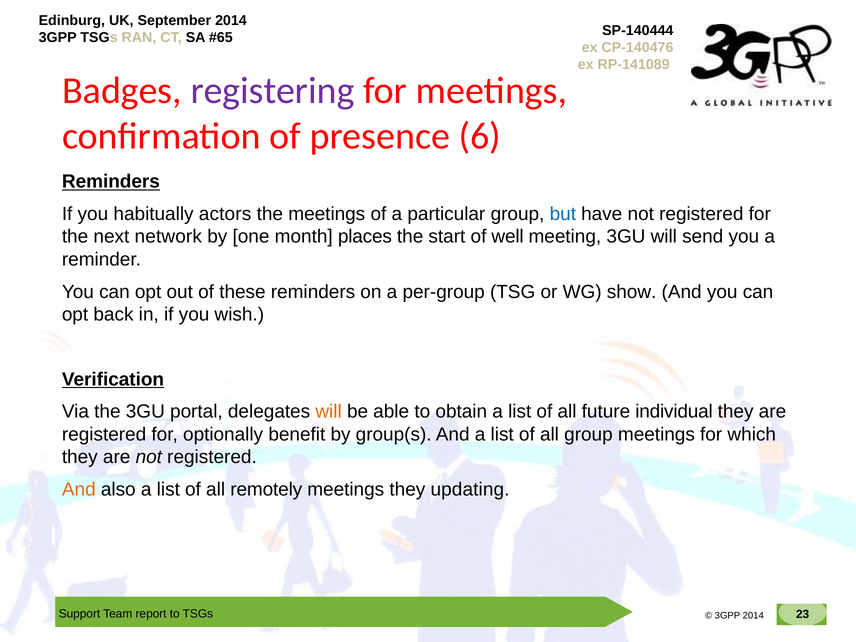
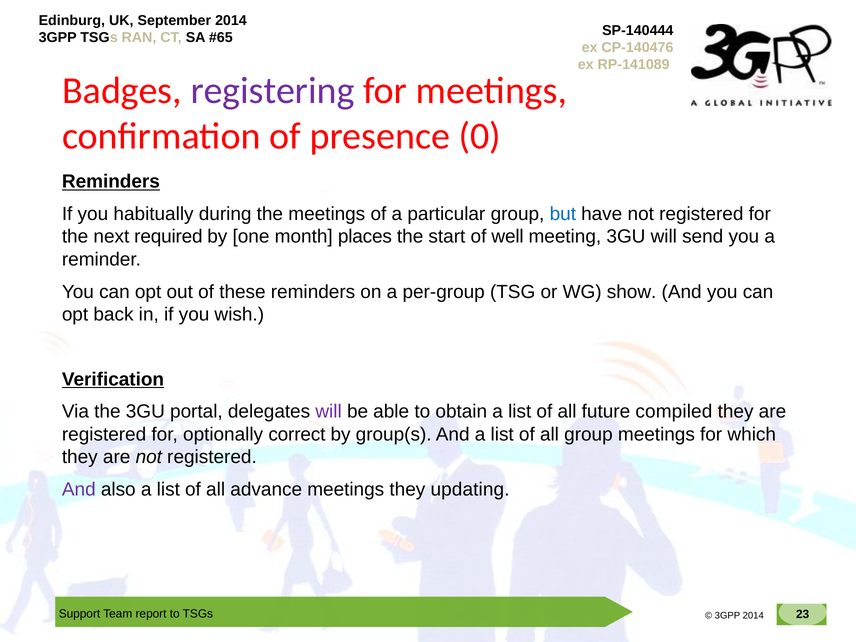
6: 6 -> 0
actors: actors -> during
network: network -> required
will at (329, 412) colour: orange -> purple
individual: individual -> compiled
benefit: benefit -> correct
And at (79, 490) colour: orange -> purple
remotely: remotely -> advance
